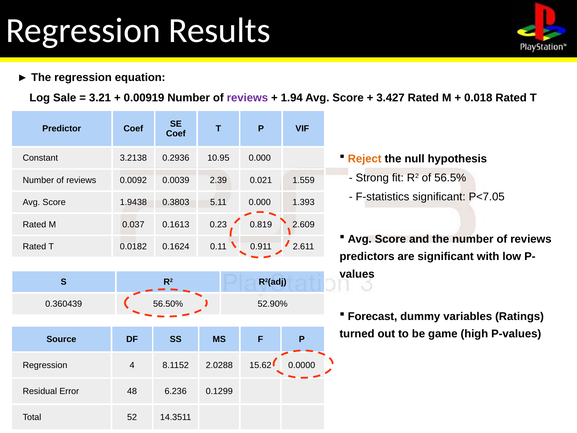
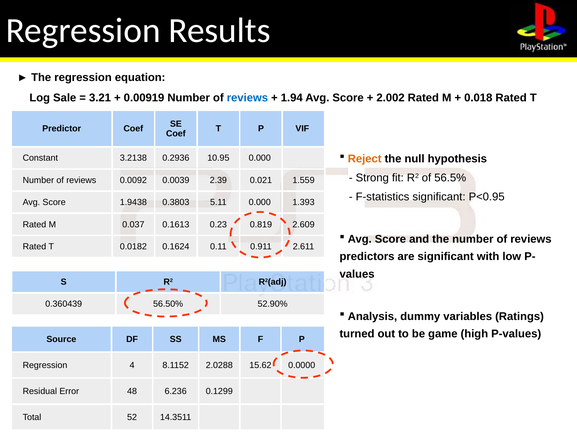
reviews at (247, 98) colour: purple -> blue
3.427: 3.427 -> 2.002
P<7.05: P<7.05 -> P<0.95
Forecast: Forecast -> Analysis
